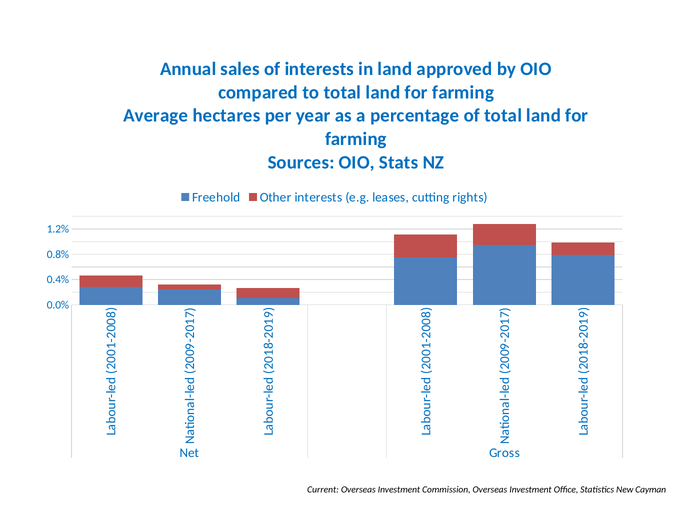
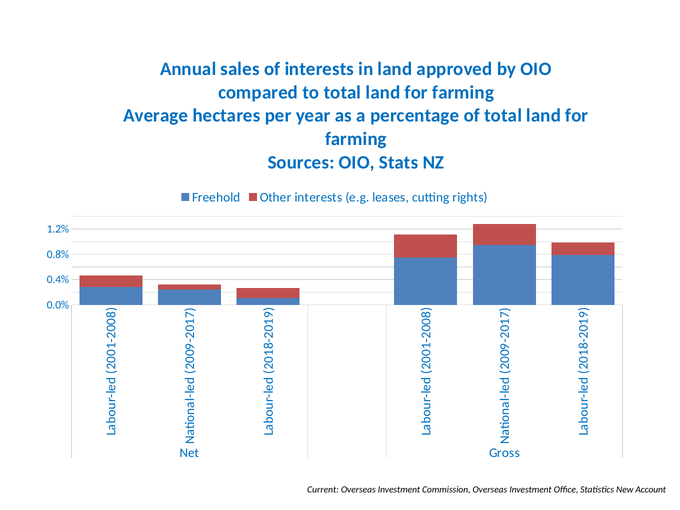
Cayman: Cayman -> Account
